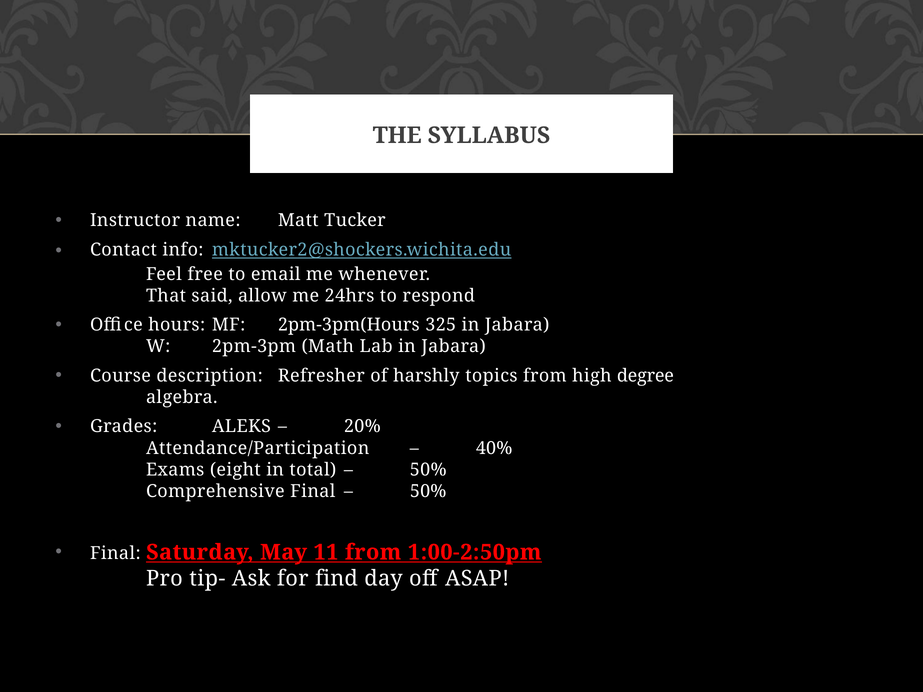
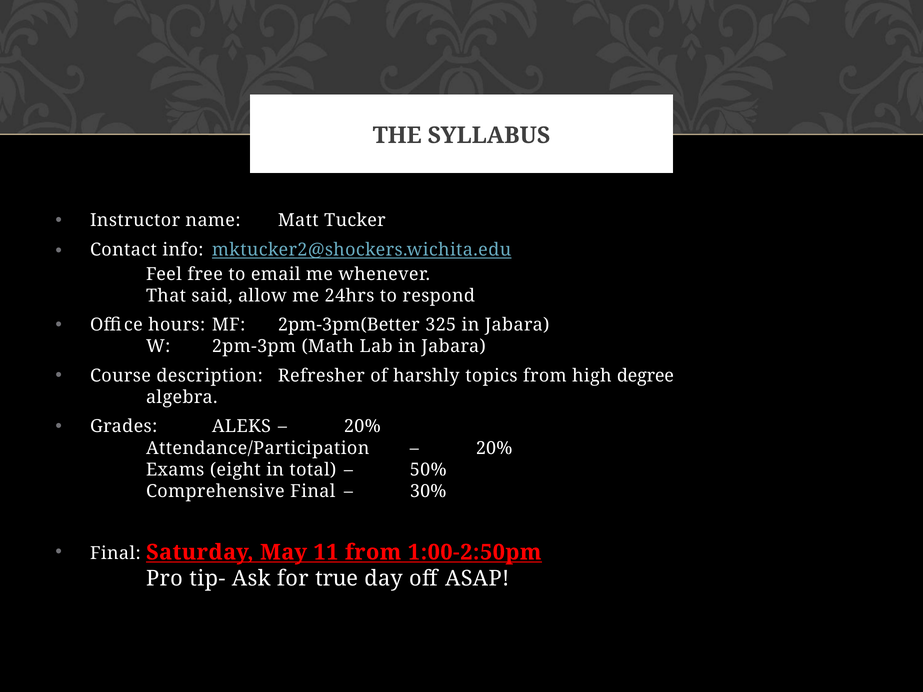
2pm-3pm(Hours: 2pm-3pm(Hours -> 2pm-3pm(Better
40% at (494, 448): 40% -> 20%
50% at (428, 491): 50% -> 30%
find: find -> true
